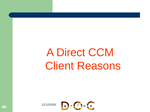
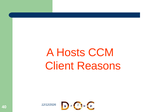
Direct: Direct -> Hosts
